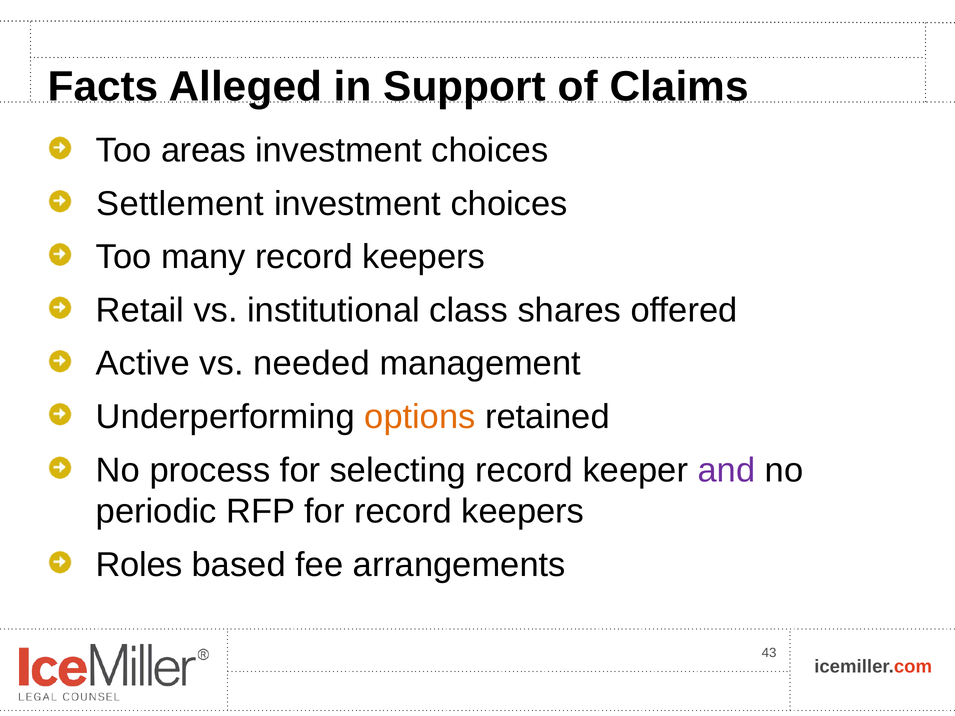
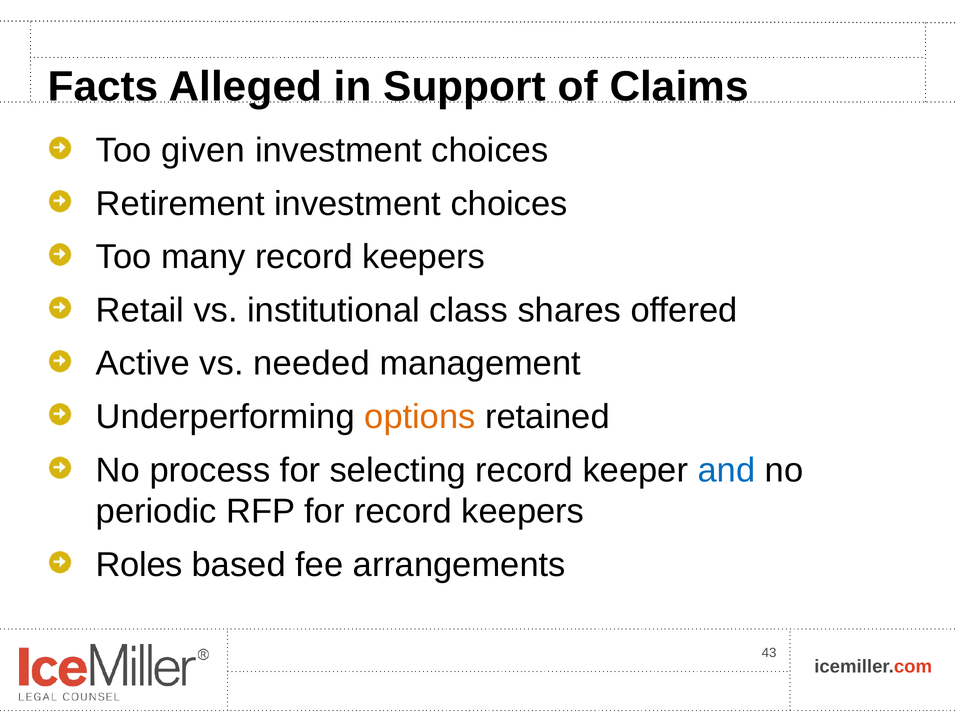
areas: areas -> given
Settlement: Settlement -> Retirement
and colour: purple -> blue
